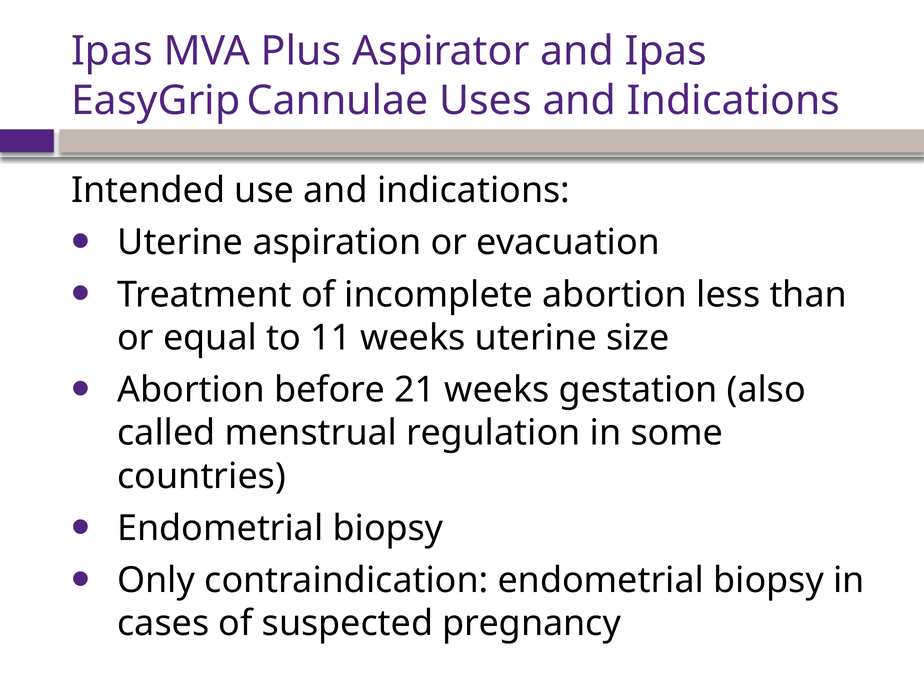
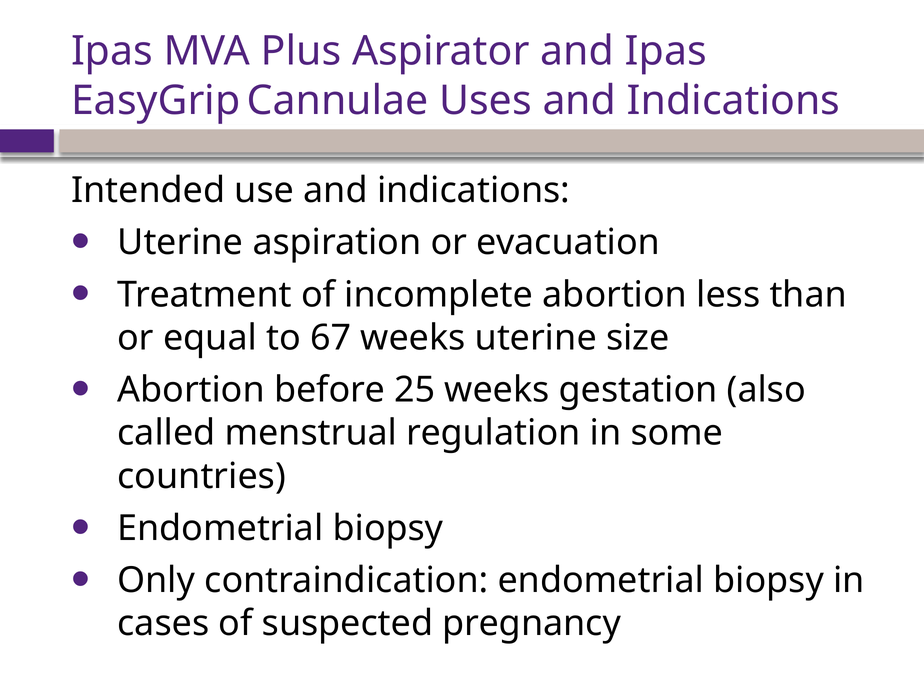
11: 11 -> 67
21: 21 -> 25
